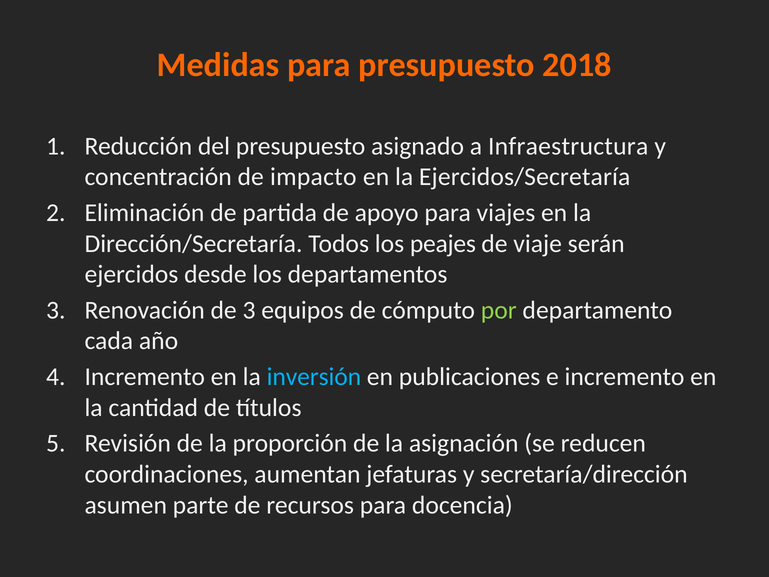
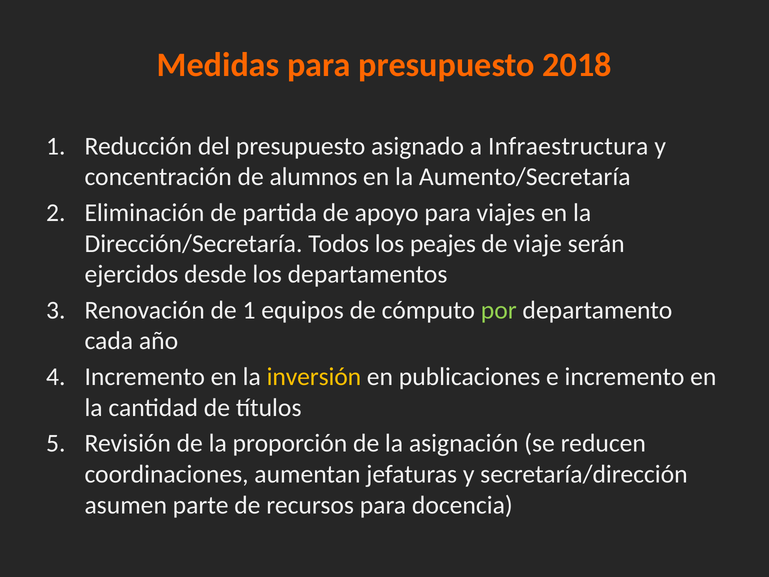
impacto: impacto -> alumnos
Ejercidos/Secretaría: Ejercidos/Secretaría -> Aumento/Secretaría
de 3: 3 -> 1
inversión colour: light blue -> yellow
